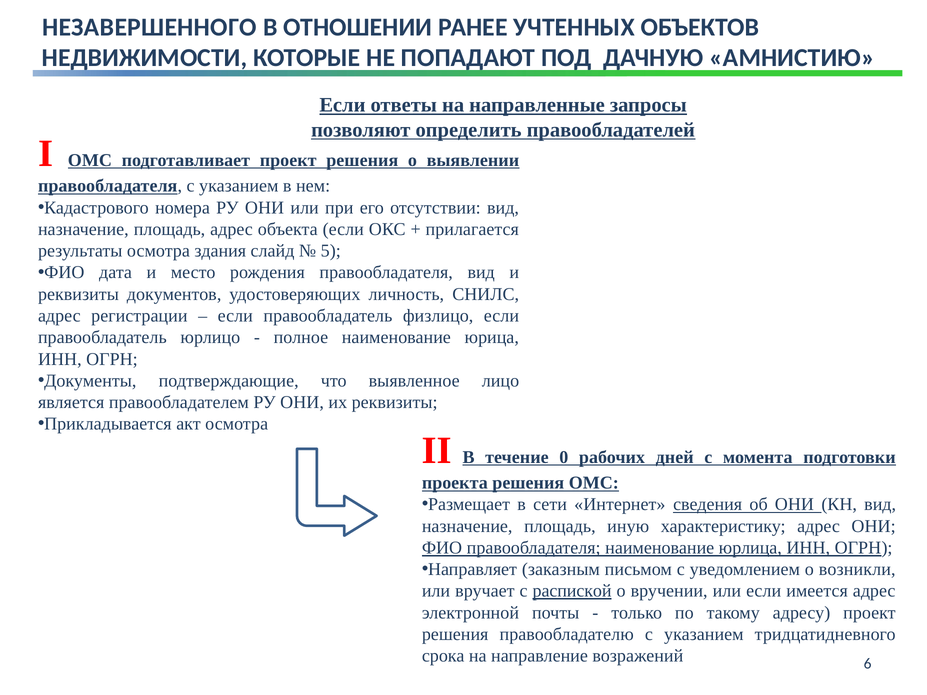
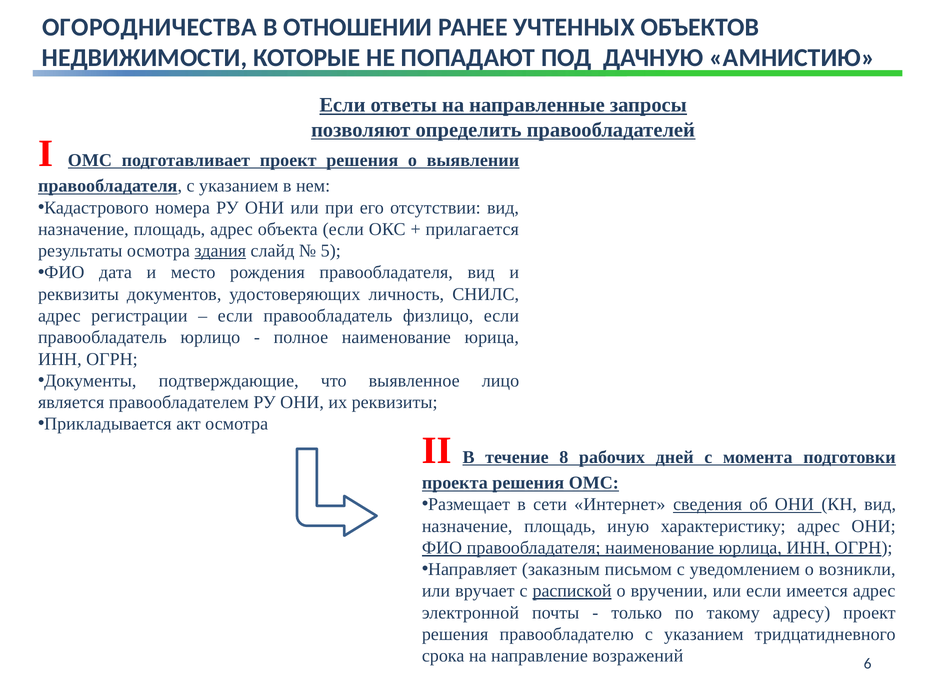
НЕЗАВЕРШЕННОГО: НЕЗАВЕРШЕННОГО -> ОГОРОДНИЧЕСТВА
здания underline: none -> present
0: 0 -> 8
